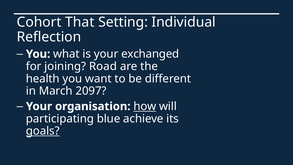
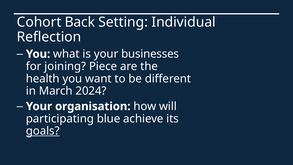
That: That -> Back
exchanged: exchanged -> businesses
Road: Road -> Piece
2097: 2097 -> 2024
how underline: present -> none
